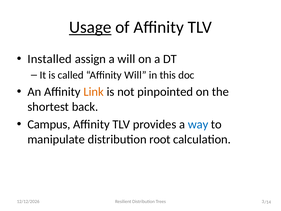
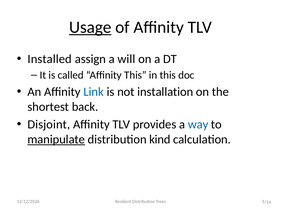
Affinity Will: Will -> This
Link colour: orange -> blue
pinpointed: pinpointed -> installation
Campus: Campus -> Disjoint
manipulate underline: none -> present
root: root -> kind
